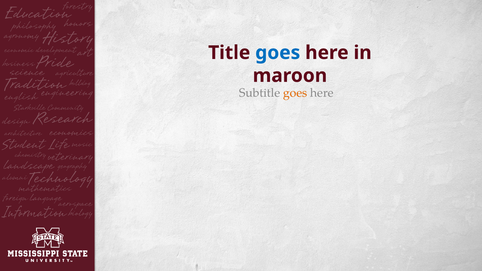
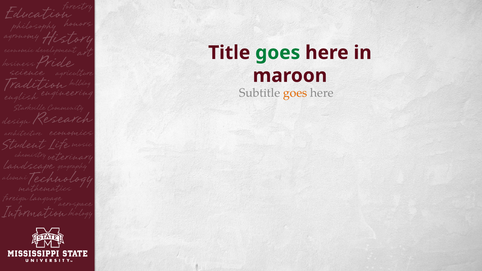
goes at (278, 53) colour: blue -> green
